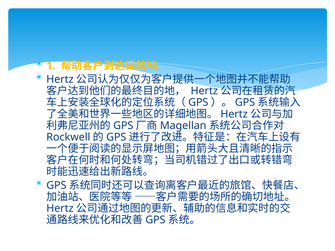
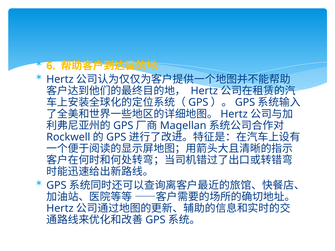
1: 1 -> 6
